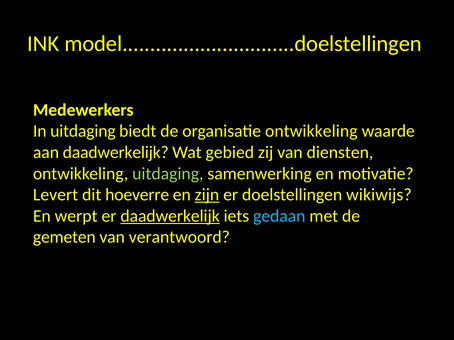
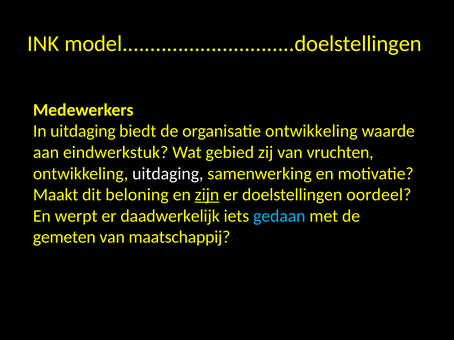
aan daadwerkelijk: daadwerkelijk -> eindwerkstuk
diensten: diensten -> vruchten
uitdaging at (168, 174) colour: light green -> white
Levert: Levert -> Maakt
hoeverre: hoeverre -> beloning
wikiwijs: wikiwijs -> oordeel
daadwerkelijk at (170, 216) underline: present -> none
verantwoord: verantwoord -> maatschappij
